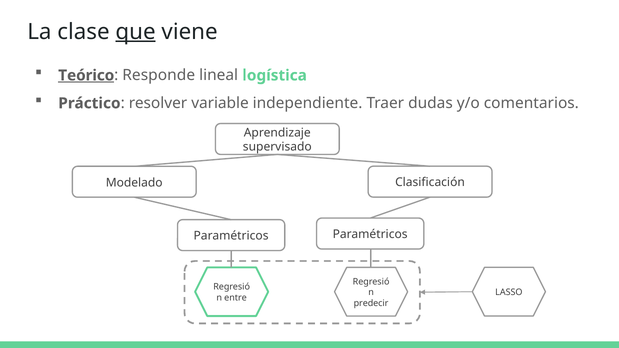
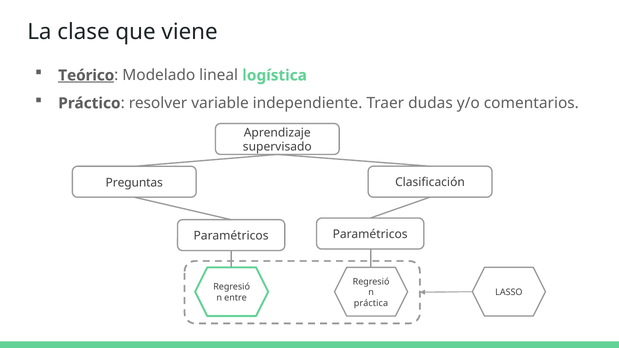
que underline: present -> none
Responde: Responde -> Modelado
Modelado: Modelado -> Preguntas
predecir: predecir -> práctica
